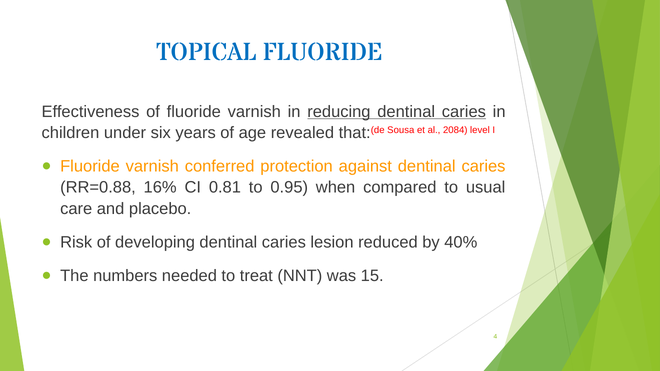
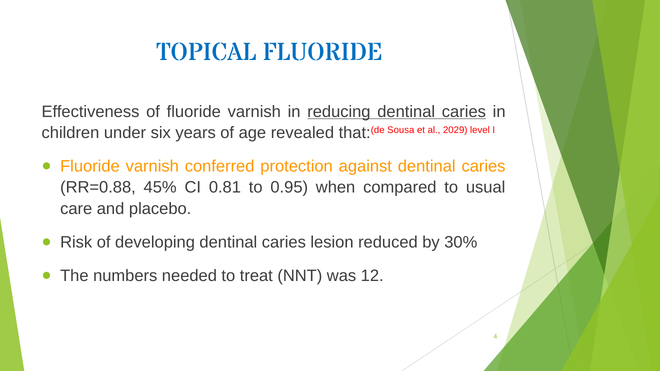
2084: 2084 -> 2029
16%: 16% -> 45%
40%: 40% -> 30%
15: 15 -> 12
